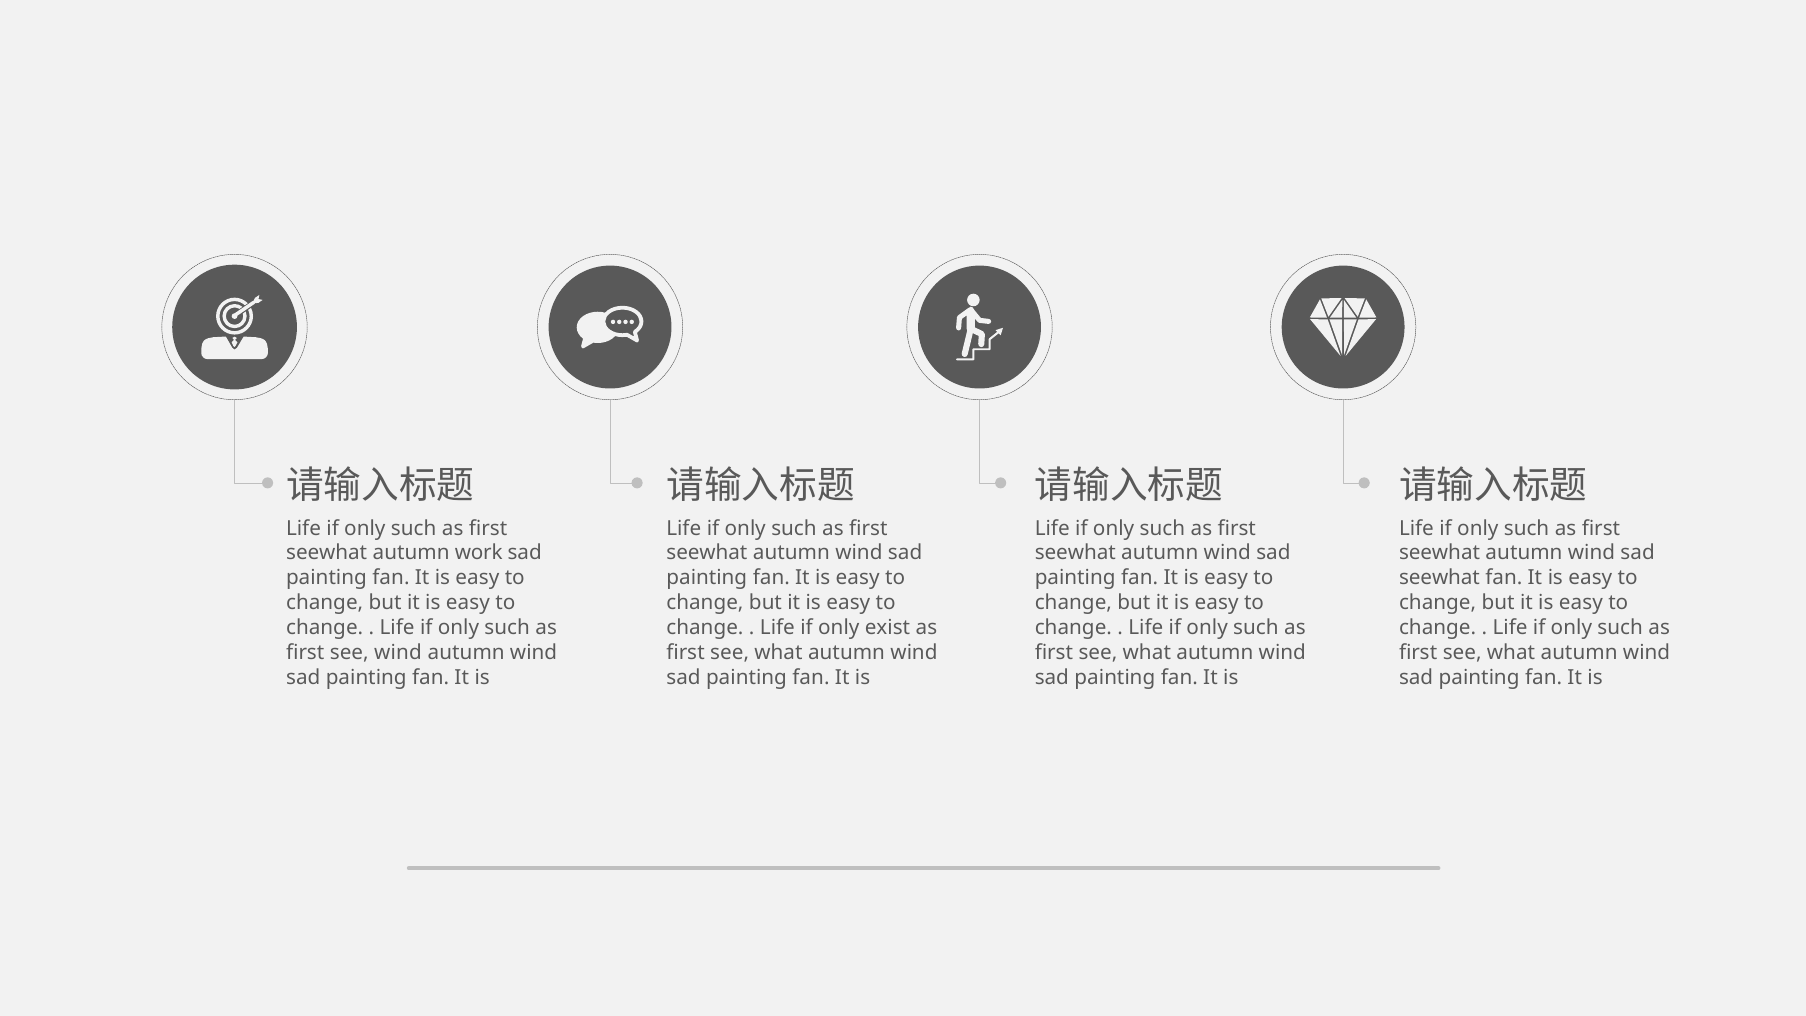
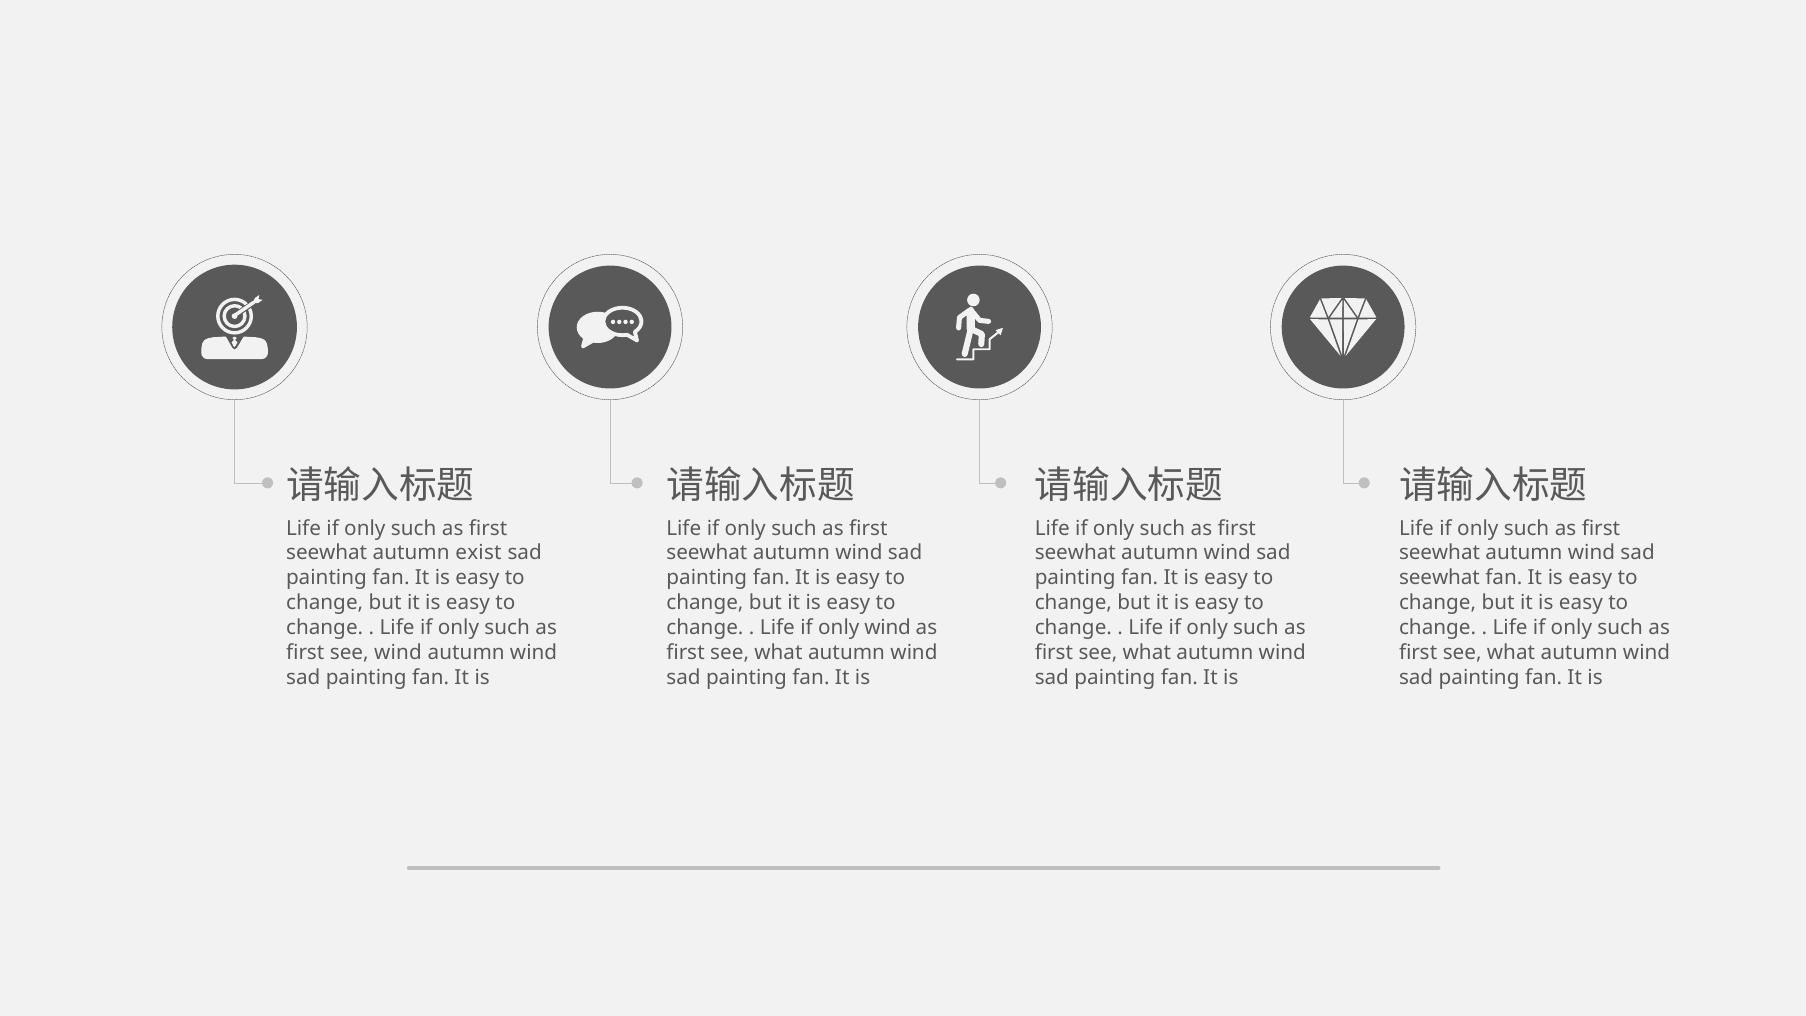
work: work -> exist
only exist: exist -> wind
